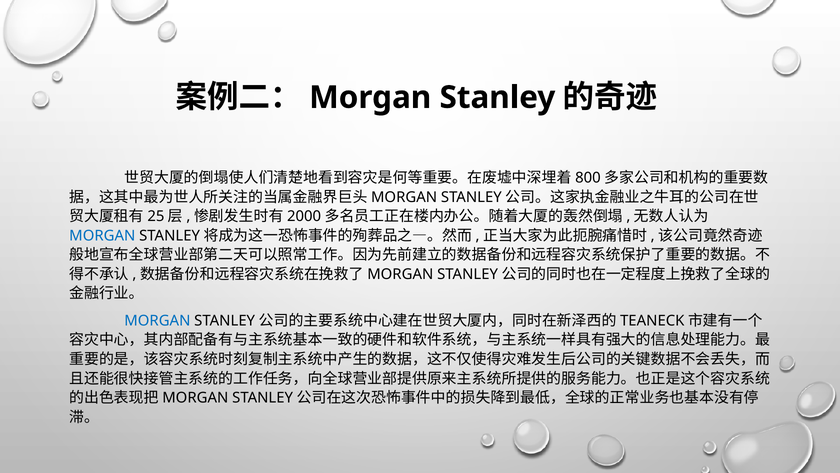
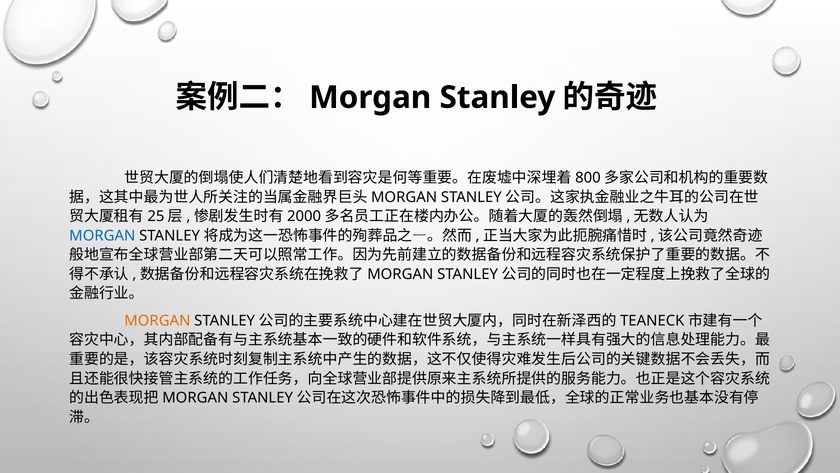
MORGAN at (157, 320) colour: blue -> orange
